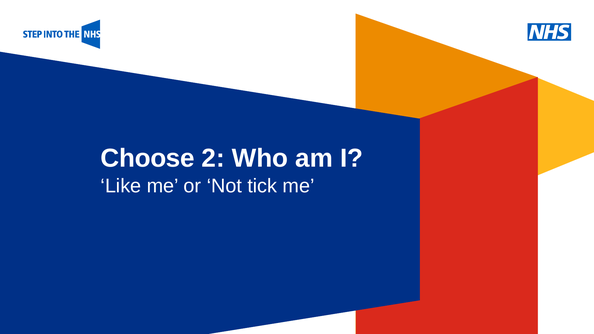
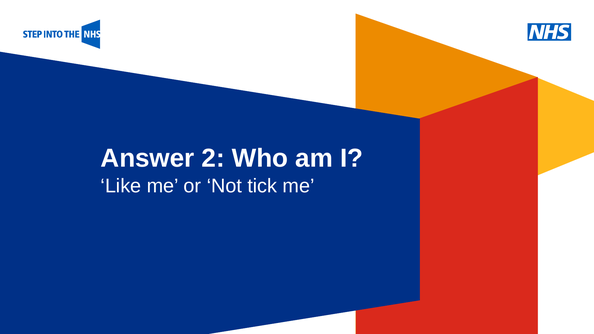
Choose: Choose -> Answer
